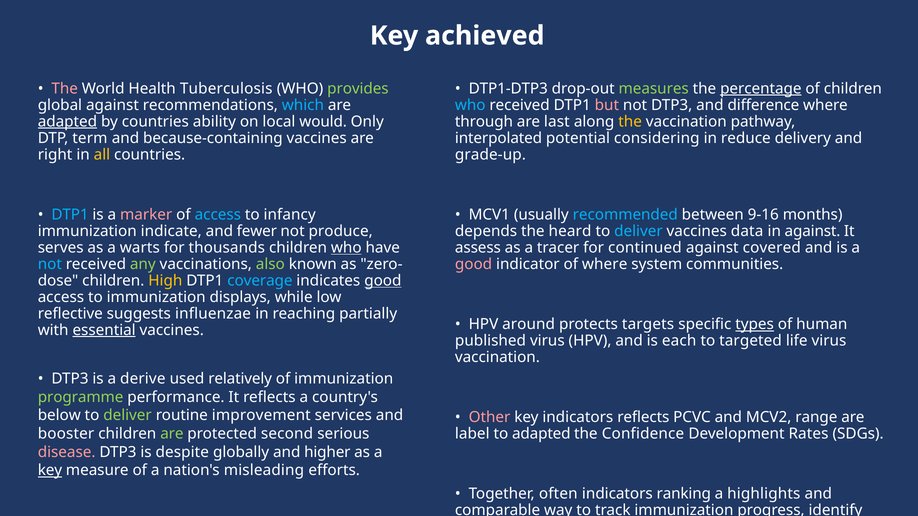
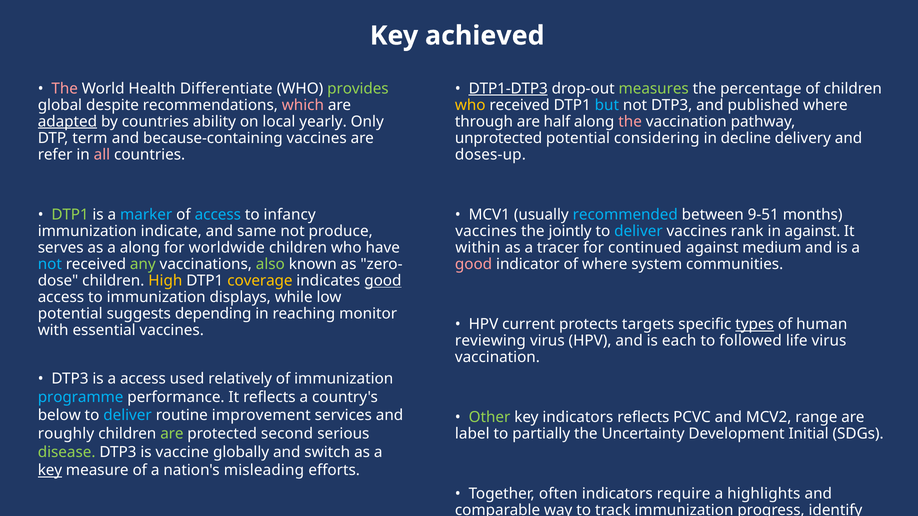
Tuberculosis: Tuberculosis -> Differentiate
DTP1-DTP3 underline: none -> present
percentage underline: present -> none
global against: against -> despite
which colour: light blue -> pink
who at (470, 105) colour: light blue -> yellow
but colour: pink -> light blue
difference: difference -> published
would: would -> yearly
last: last -> half
the at (630, 122) colour: yellow -> pink
interpolated: interpolated -> unprotected
reduce: reduce -> decline
right: right -> refer
all colour: yellow -> pink
grade-up: grade-up -> doses-up
DTP1 at (70, 215) colour: light blue -> light green
marker colour: pink -> light blue
9-16: 9-16 -> 9-51
fewer: fewer -> same
depends at (486, 231): depends -> vaccines
heard: heard -> jointly
data: data -> rank
a warts: warts -> along
thousands: thousands -> worldwide
who at (346, 248) underline: present -> none
assess: assess -> within
covered: covered -> medium
coverage colour: light blue -> yellow
reflective at (70, 314): reflective -> potential
influenzae: influenzae -> depending
reaching partially: partially -> monitor
around: around -> current
essential underline: present -> none
published: published -> reviewing
targeted: targeted -> followed
a derive: derive -> access
programme colour: light green -> light blue
deliver at (128, 416) colour: light green -> light blue
Other colour: pink -> light green
booster: booster -> roughly
to adapted: adapted -> partially
Confidence: Confidence -> Uncertainty
Rates: Rates -> Initial
disease colour: pink -> light green
despite: despite -> vaccine
higher: higher -> switch
ranking: ranking -> require
